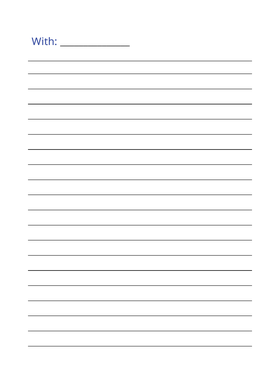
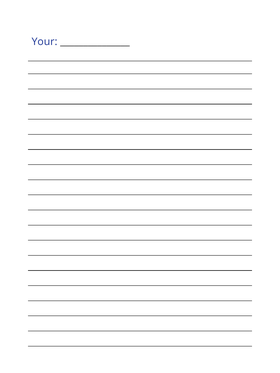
With: With -> Your
